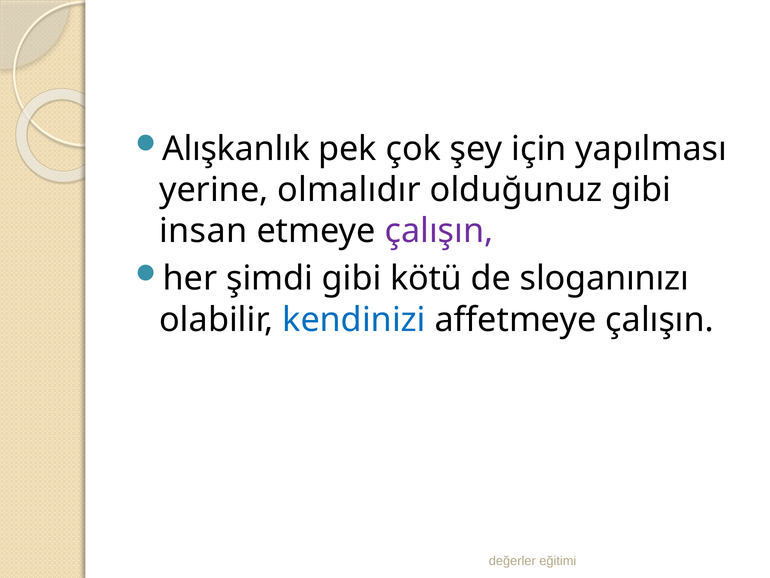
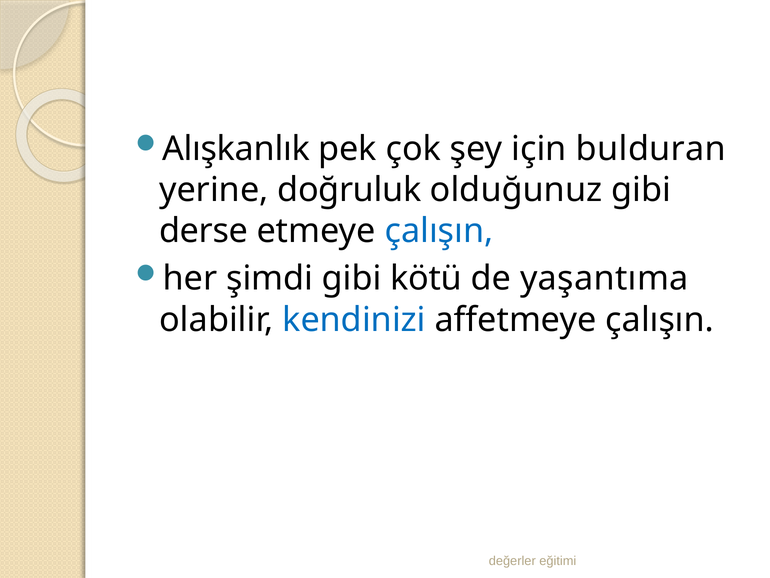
yapılması: yapılması -> bulduran
olmalıdır: olmalıdır -> doğruluk
insan: insan -> derse
çalışın at (439, 231) colour: purple -> blue
sloganınızı: sloganınızı -> yaşantıma
